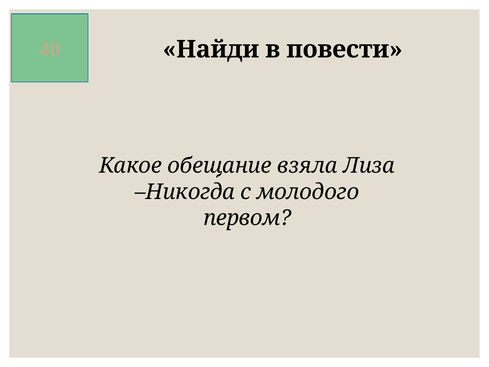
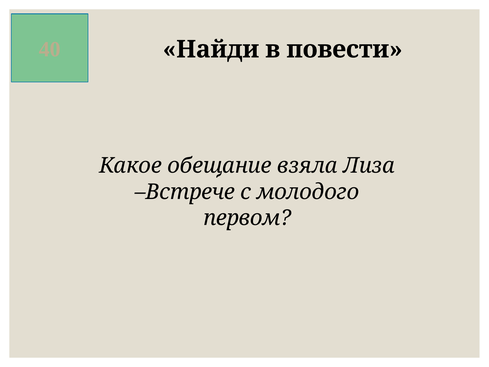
Никогда: Никогда -> Встрече
